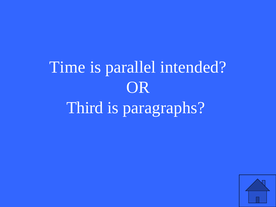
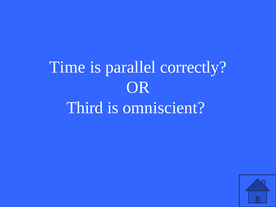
intended: intended -> correctly
paragraphs: paragraphs -> omniscient
